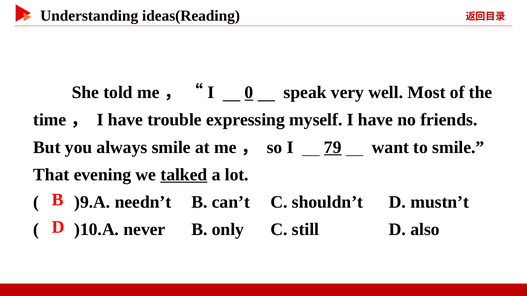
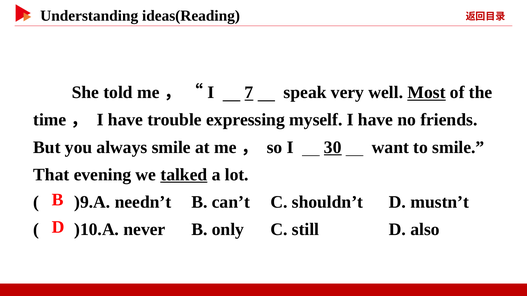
0: 0 -> 7
Most underline: none -> present
79: 79 -> 30
